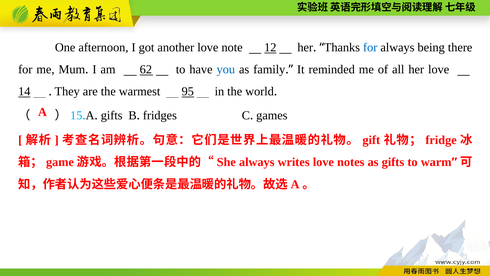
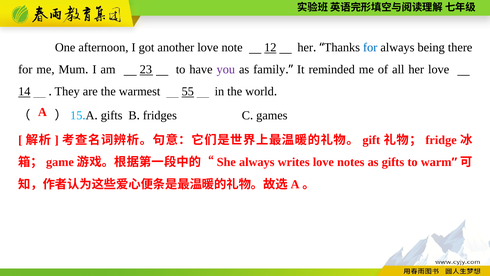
62: 62 -> 23
you colour: blue -> purple
95: 95 -> 55
